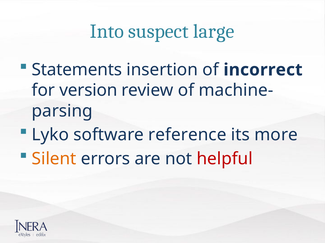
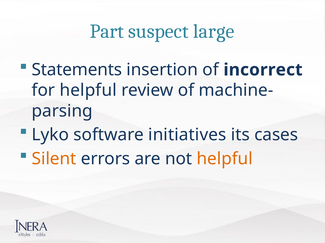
Into: Into -> Part
for version: version -> helpful
reference: reference -> initiatives
more: more -> cases
helpful at (225, 159) colour: red -> orange
